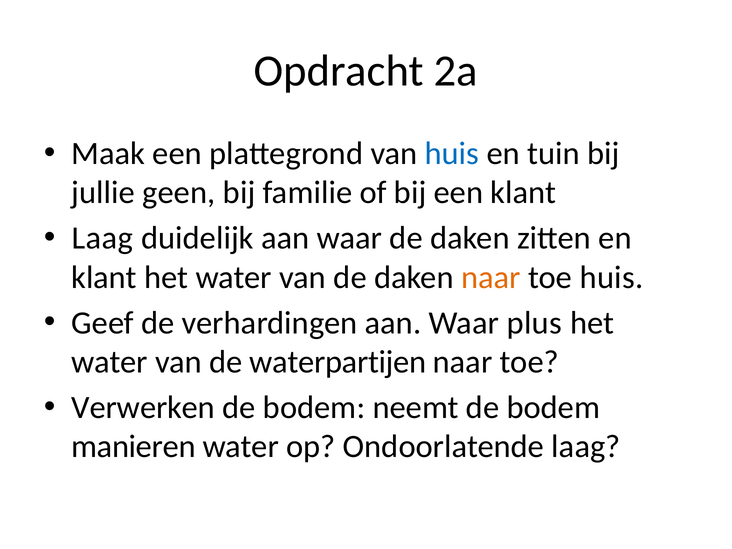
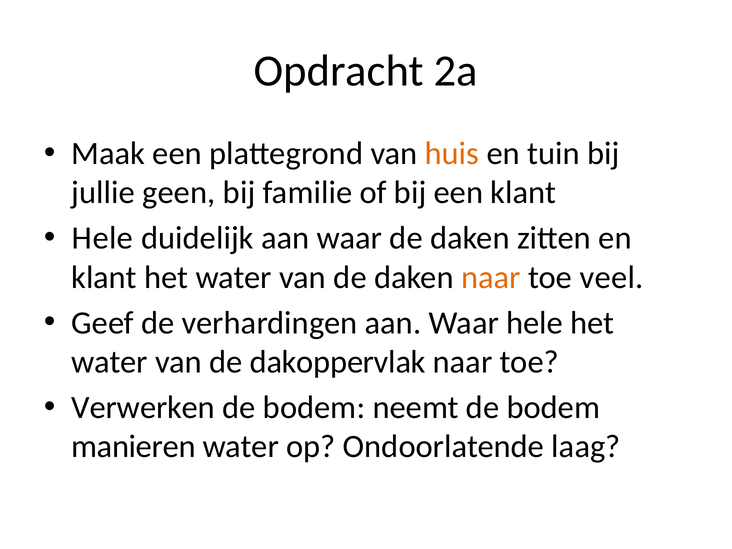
huis at (452, 154) colour: blue -> orange
Laag at (102, 238): Laag -> Hele
toe huis: huis -> veel
Waar plus: plus -> hele
waterpartijen: waterpartijen -> dakoppervlak
